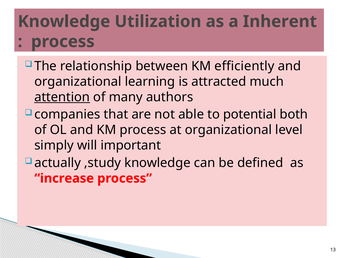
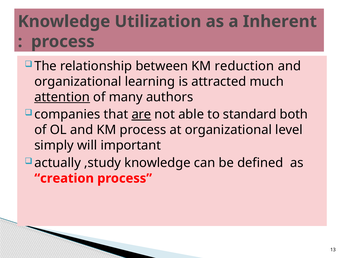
efficiently: efficiently -> reduction
are underline: none -> present
potential: potential -> standard
increase: increase -> creation
